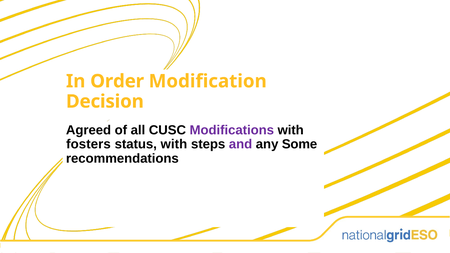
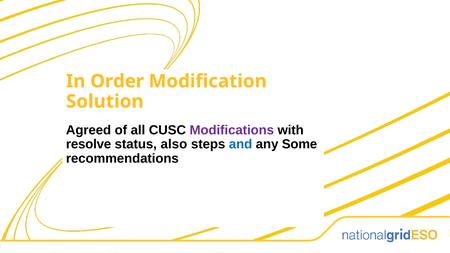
Decision: Decision -> Solution
fosters: fosters -> resolve
status with: with -> also
and colour: purple -> blue
